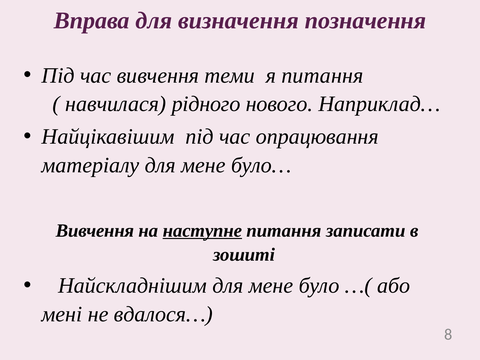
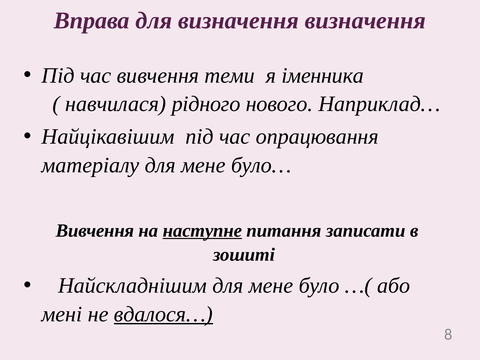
визначення позначення: позначення -> визначення
я питання: питання -> іменника
вдалося… underline: none -> present
